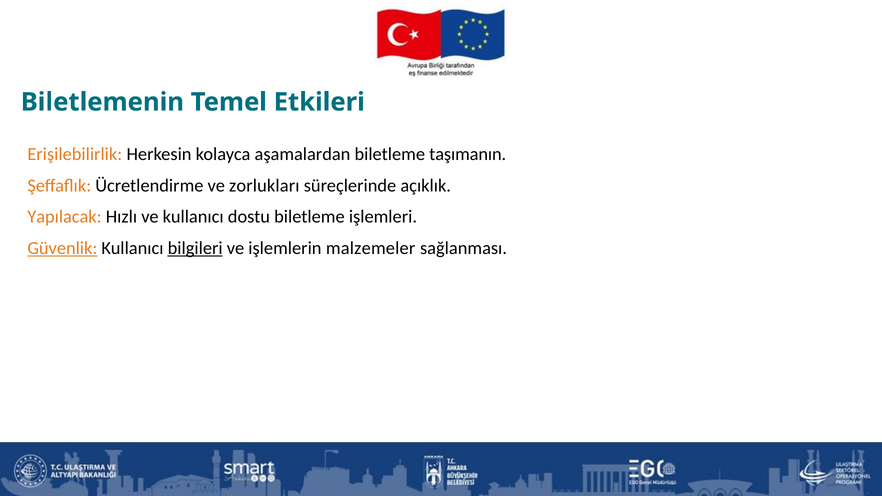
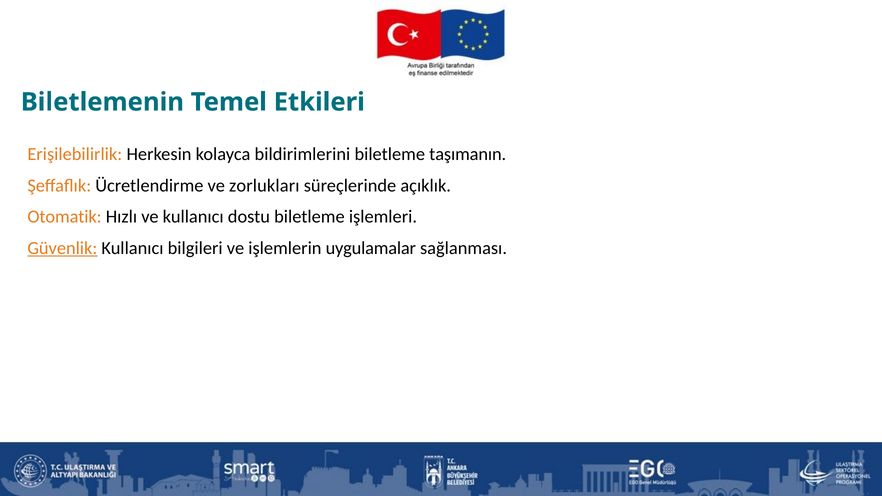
aşamalardan: aşamalardan -> bildirimlerini
Yapılacak: Yapılacak -> Otomatik
bilgileri underline: present -> none
malzemeler: malzemeler -> uygulamalar
